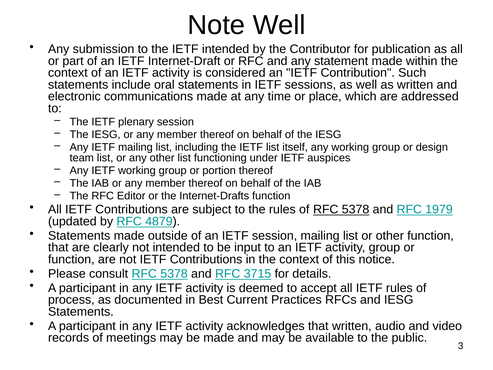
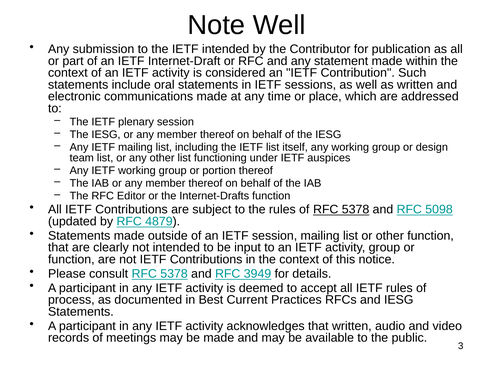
1979: 1979 -> 5098
3715: 3715 -> 3949
